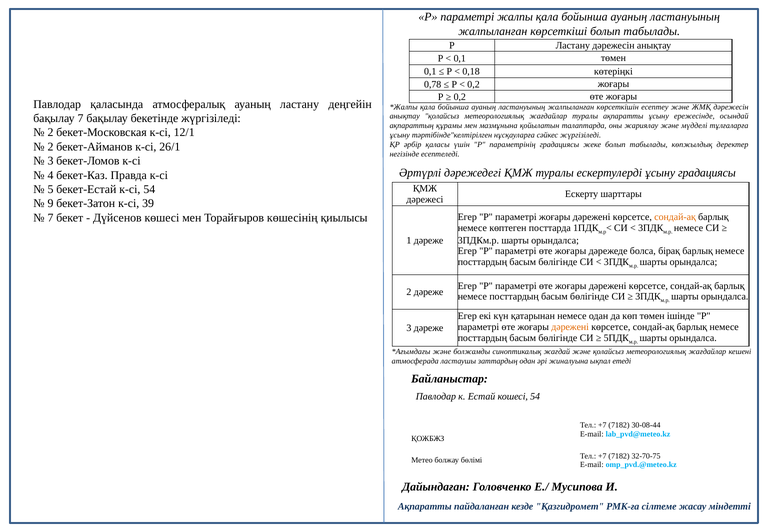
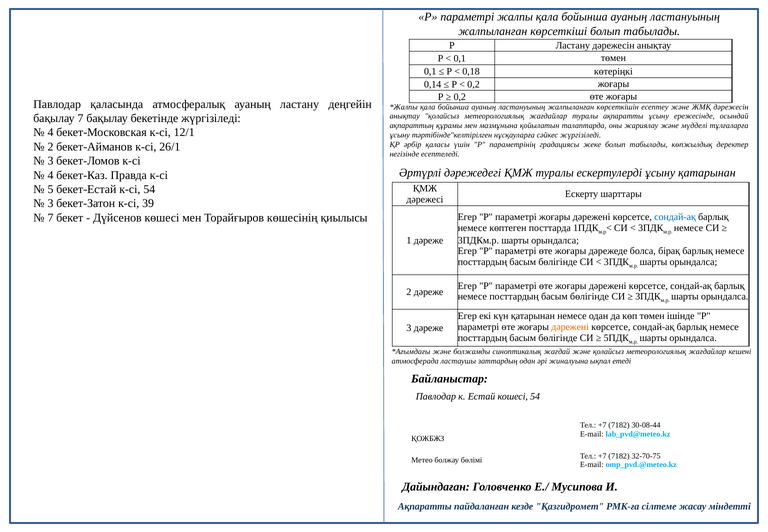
0,78: 0,78 -> 0,14
2 at (50, 133): 2 -> 4
ұсыну градациясы: градациясы -> қатарынан
9 at (50, 203): 9 -> 3
сондай-ақ at (675, 217) colour: orange -> blue
